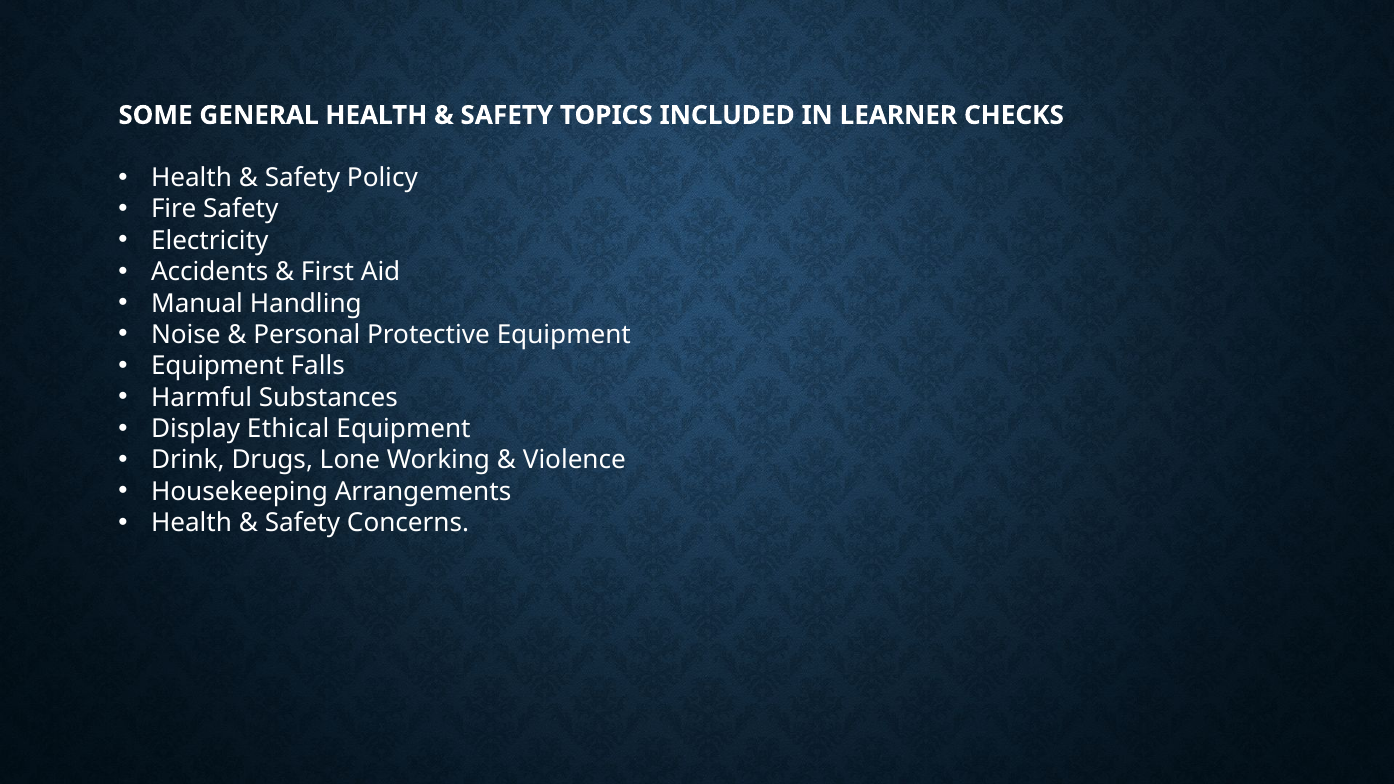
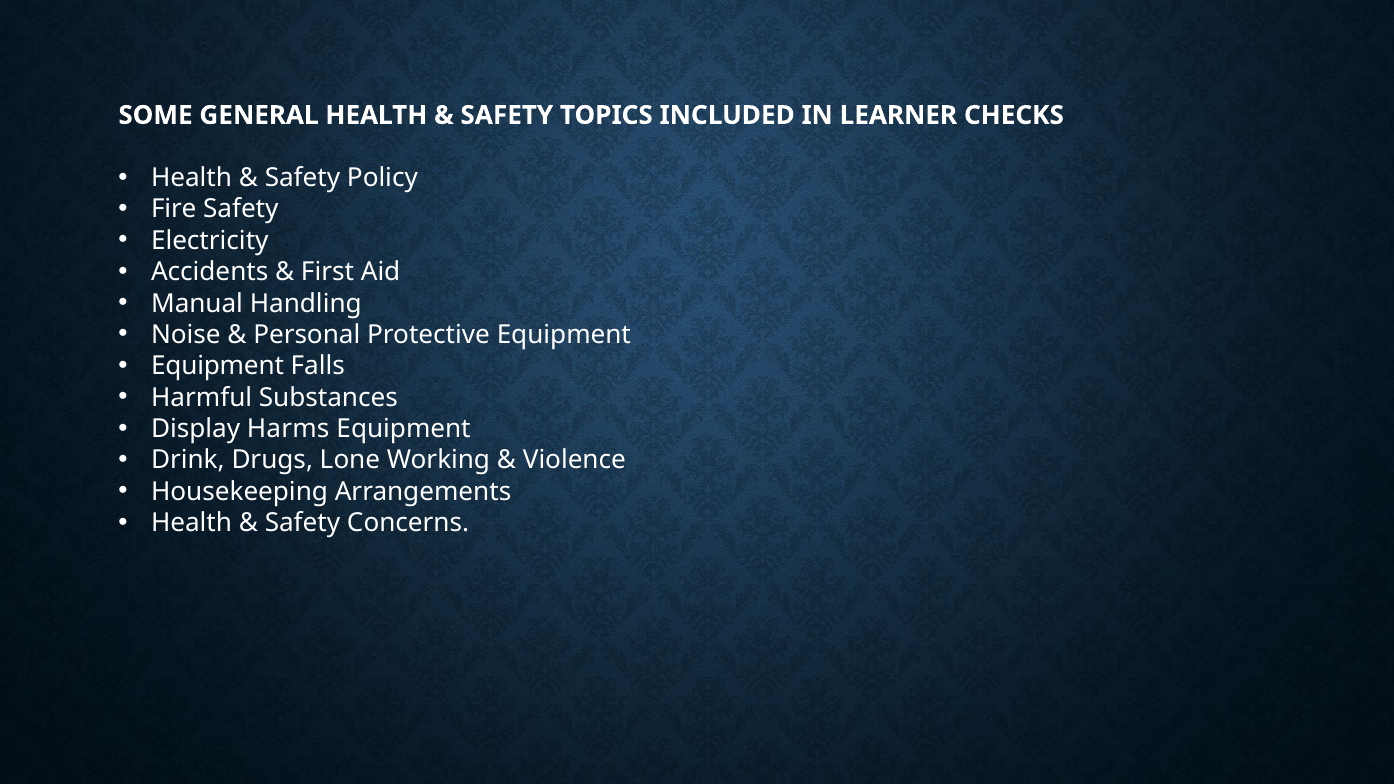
Ethical: Ethical -> Harms
